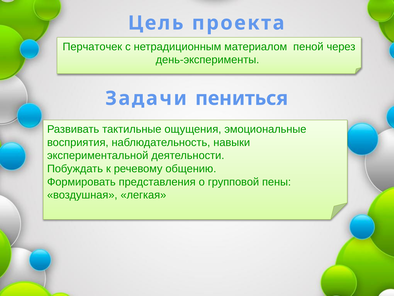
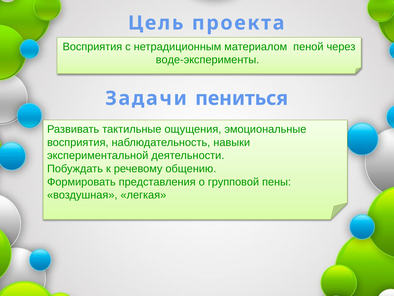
Перчаточек at (92, 47): Перчаточек -> Восприятия
день-эксперименты: день-эксперименты -> воде-эксперименты
